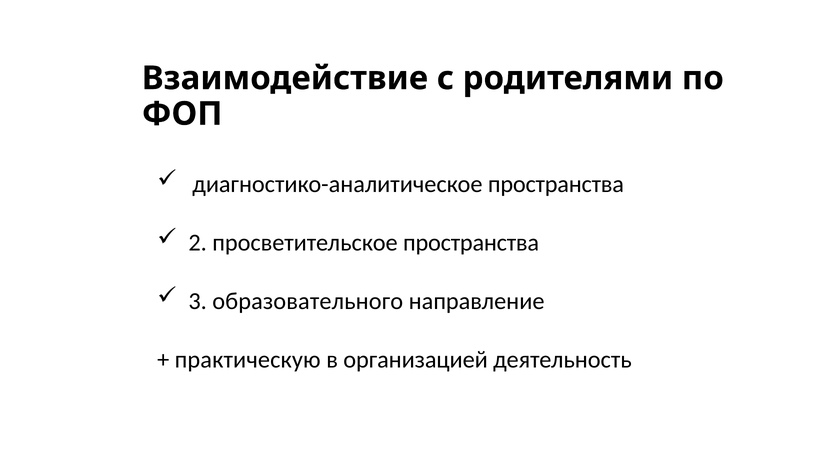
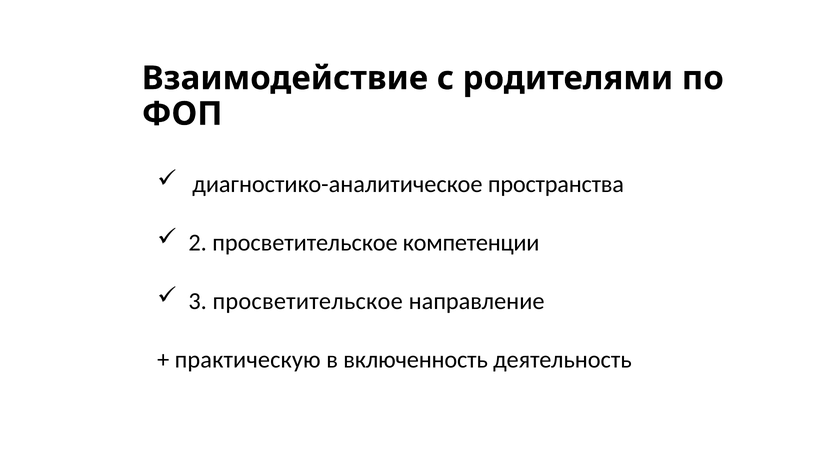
просветительское пространства: пространства -> компетенции
3 образовательного: образовательного -> просветительское
организацией: организацией -> включенность
